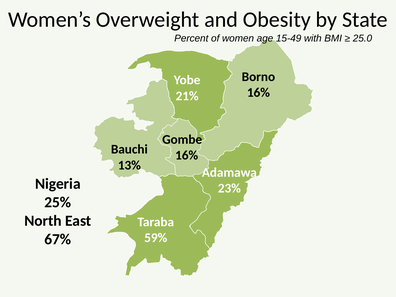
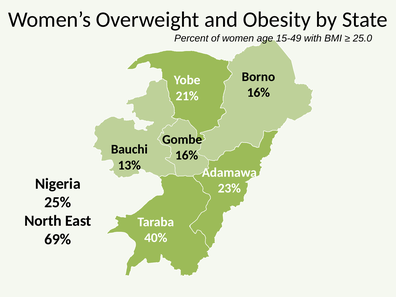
59%: 59% -> 40%
67%: 67% -> 69%
